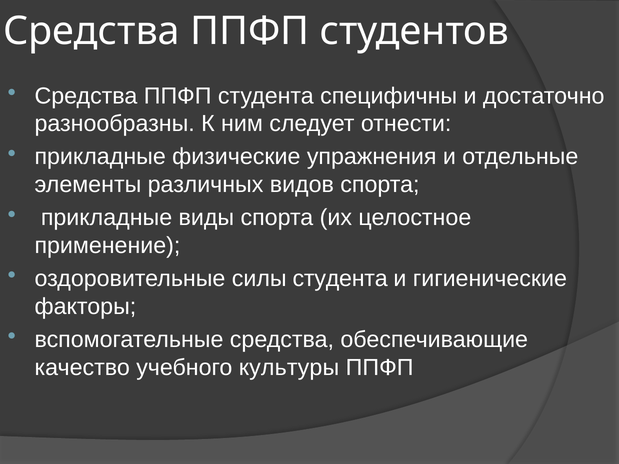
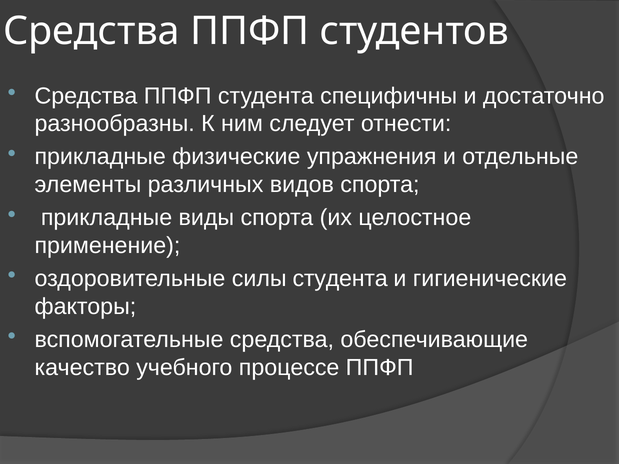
культуры: культуры -> процессе
